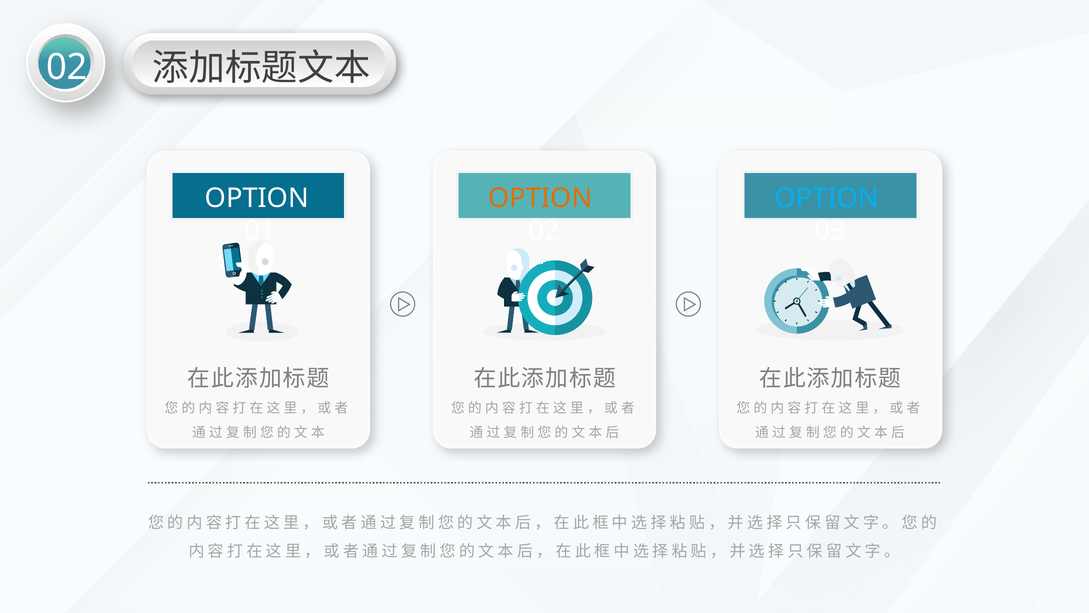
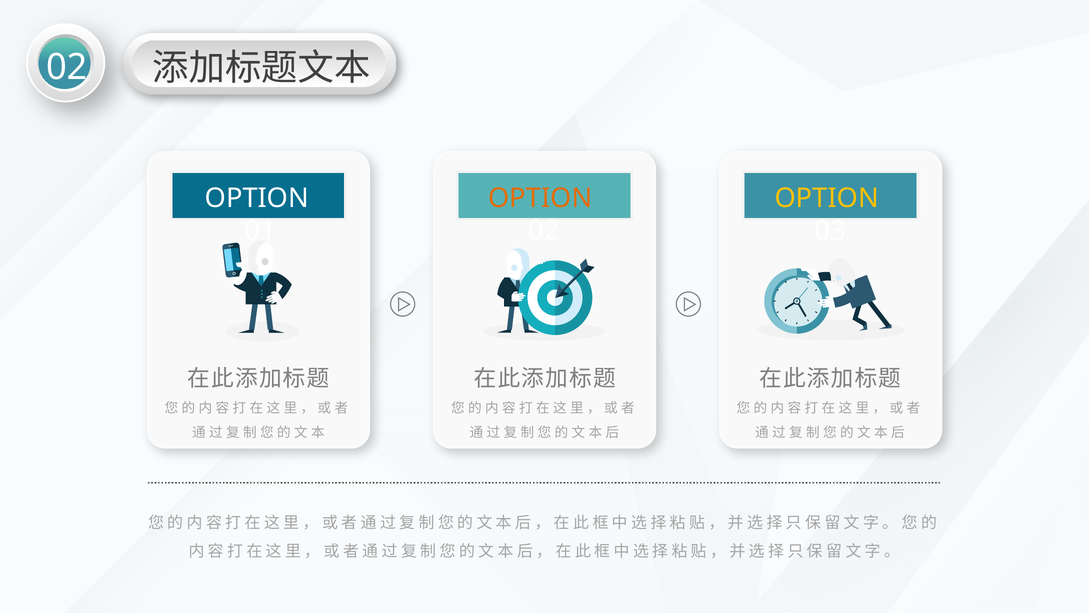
OPTION at (827, 198) colour: light blue -> yellow
